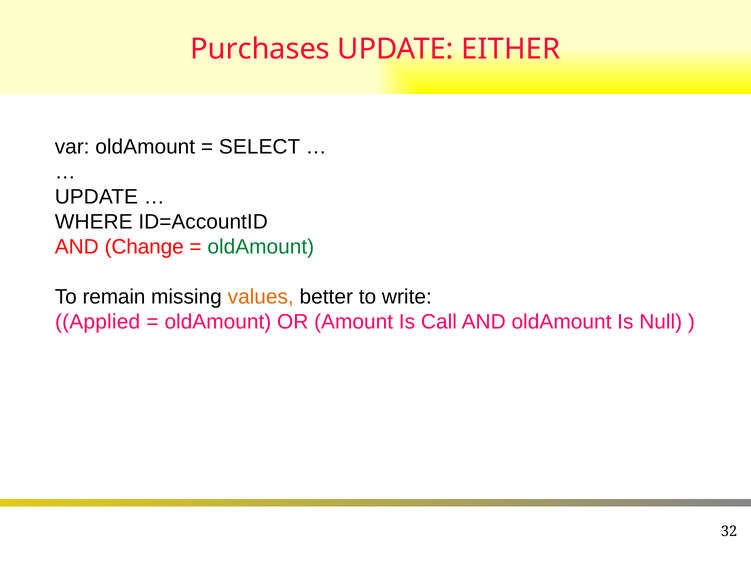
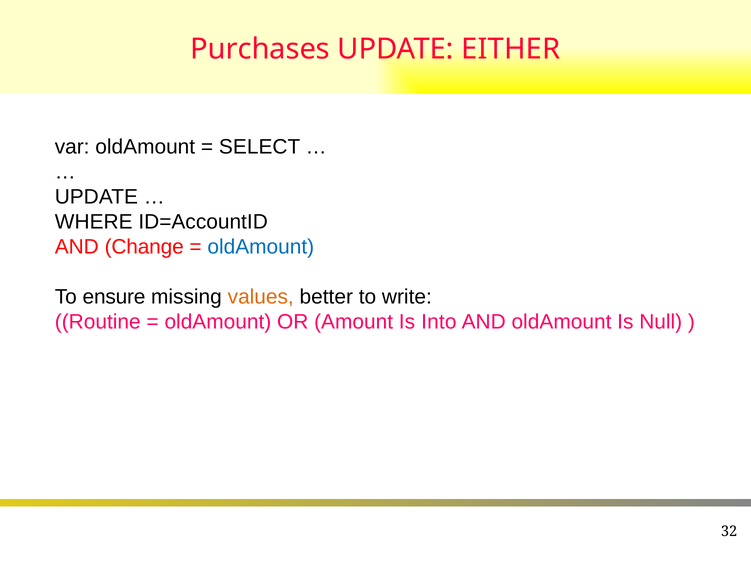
oldAmount at (261, 247) colour: green -> blue
remain: remain -> ensure
Applied: Applied -> Routine
Call: Call -> Into
